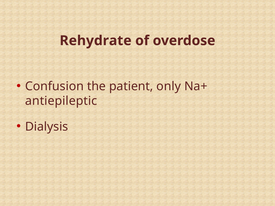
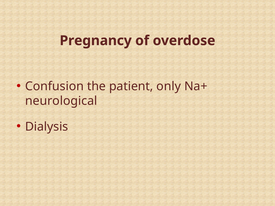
Rehydrate: Rehydrate -> Pregnancy
antiepileptic: antiepileptic -> neurological
